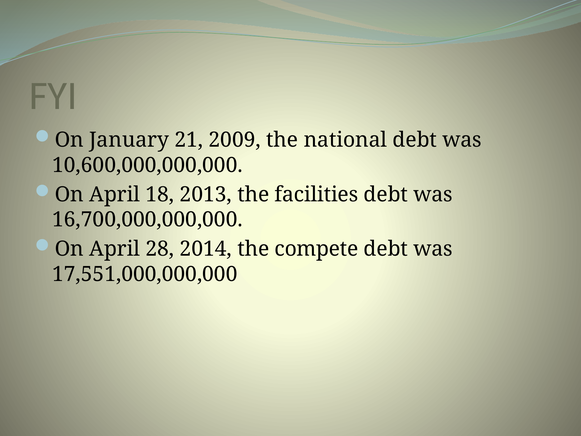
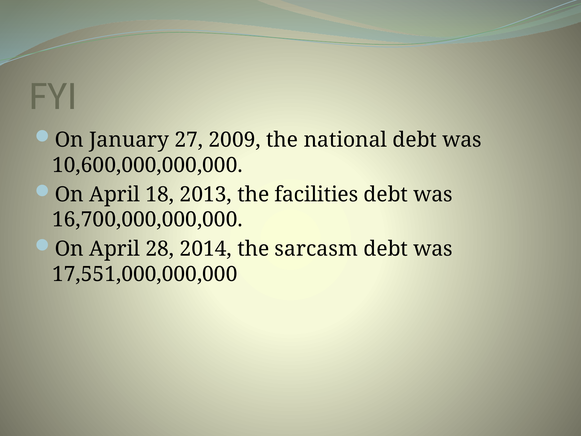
21: 21 -> 27
compete: compete -> sarcasm
